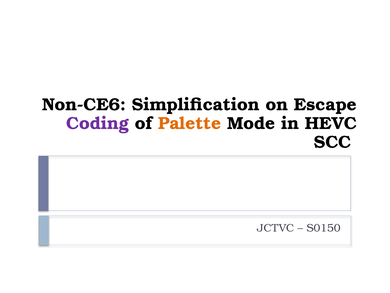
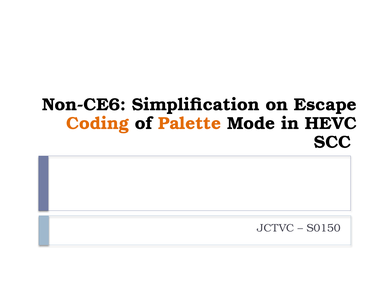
Coding colour: purple -> orange
